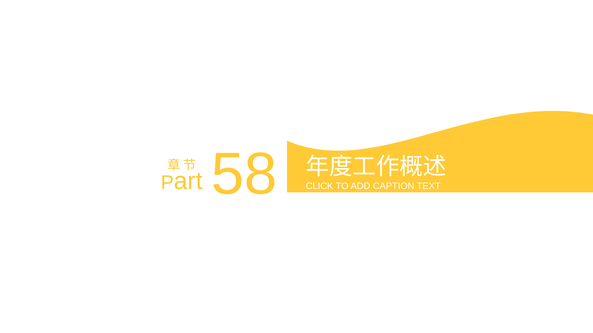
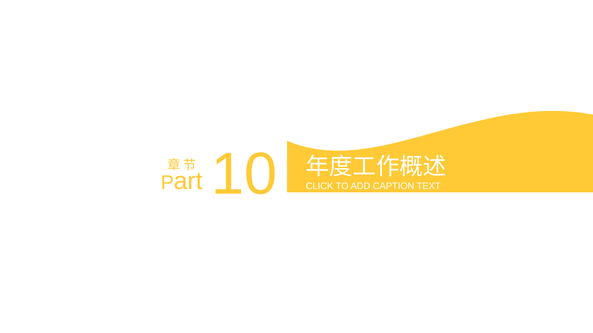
58: 58 -> 10
